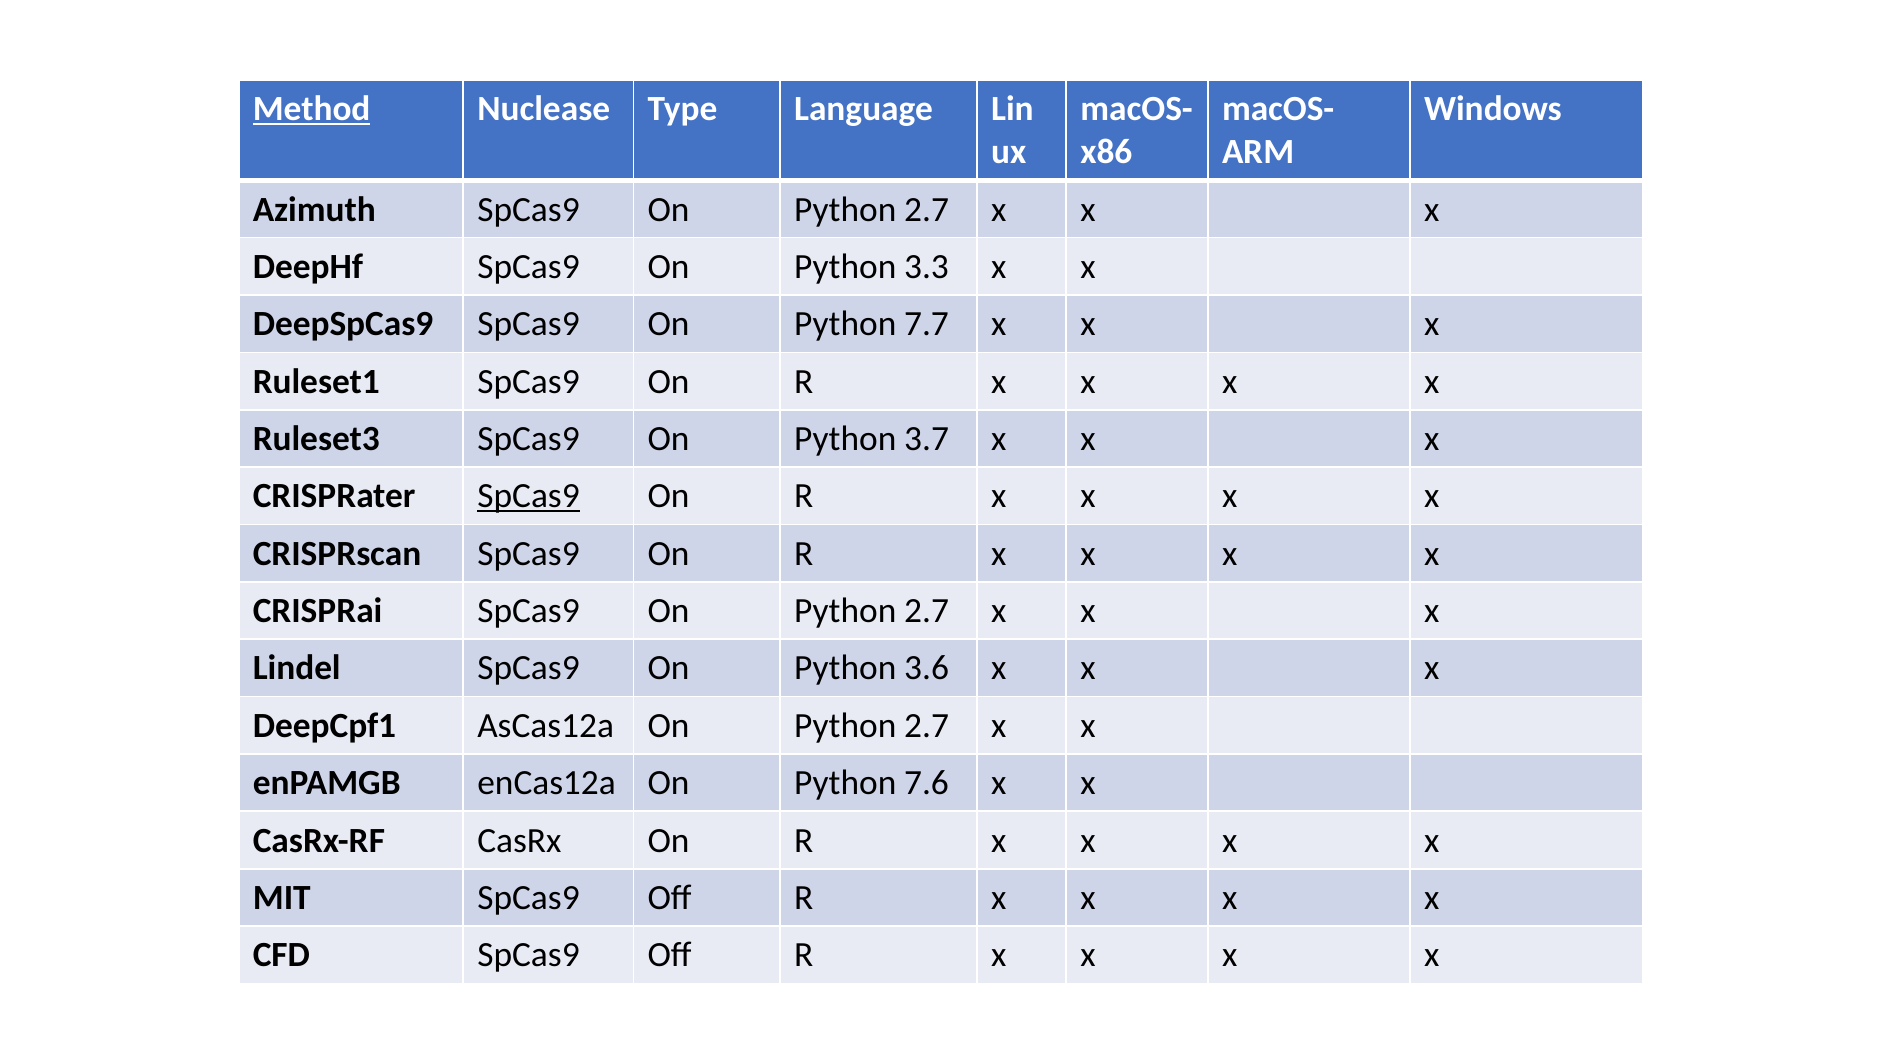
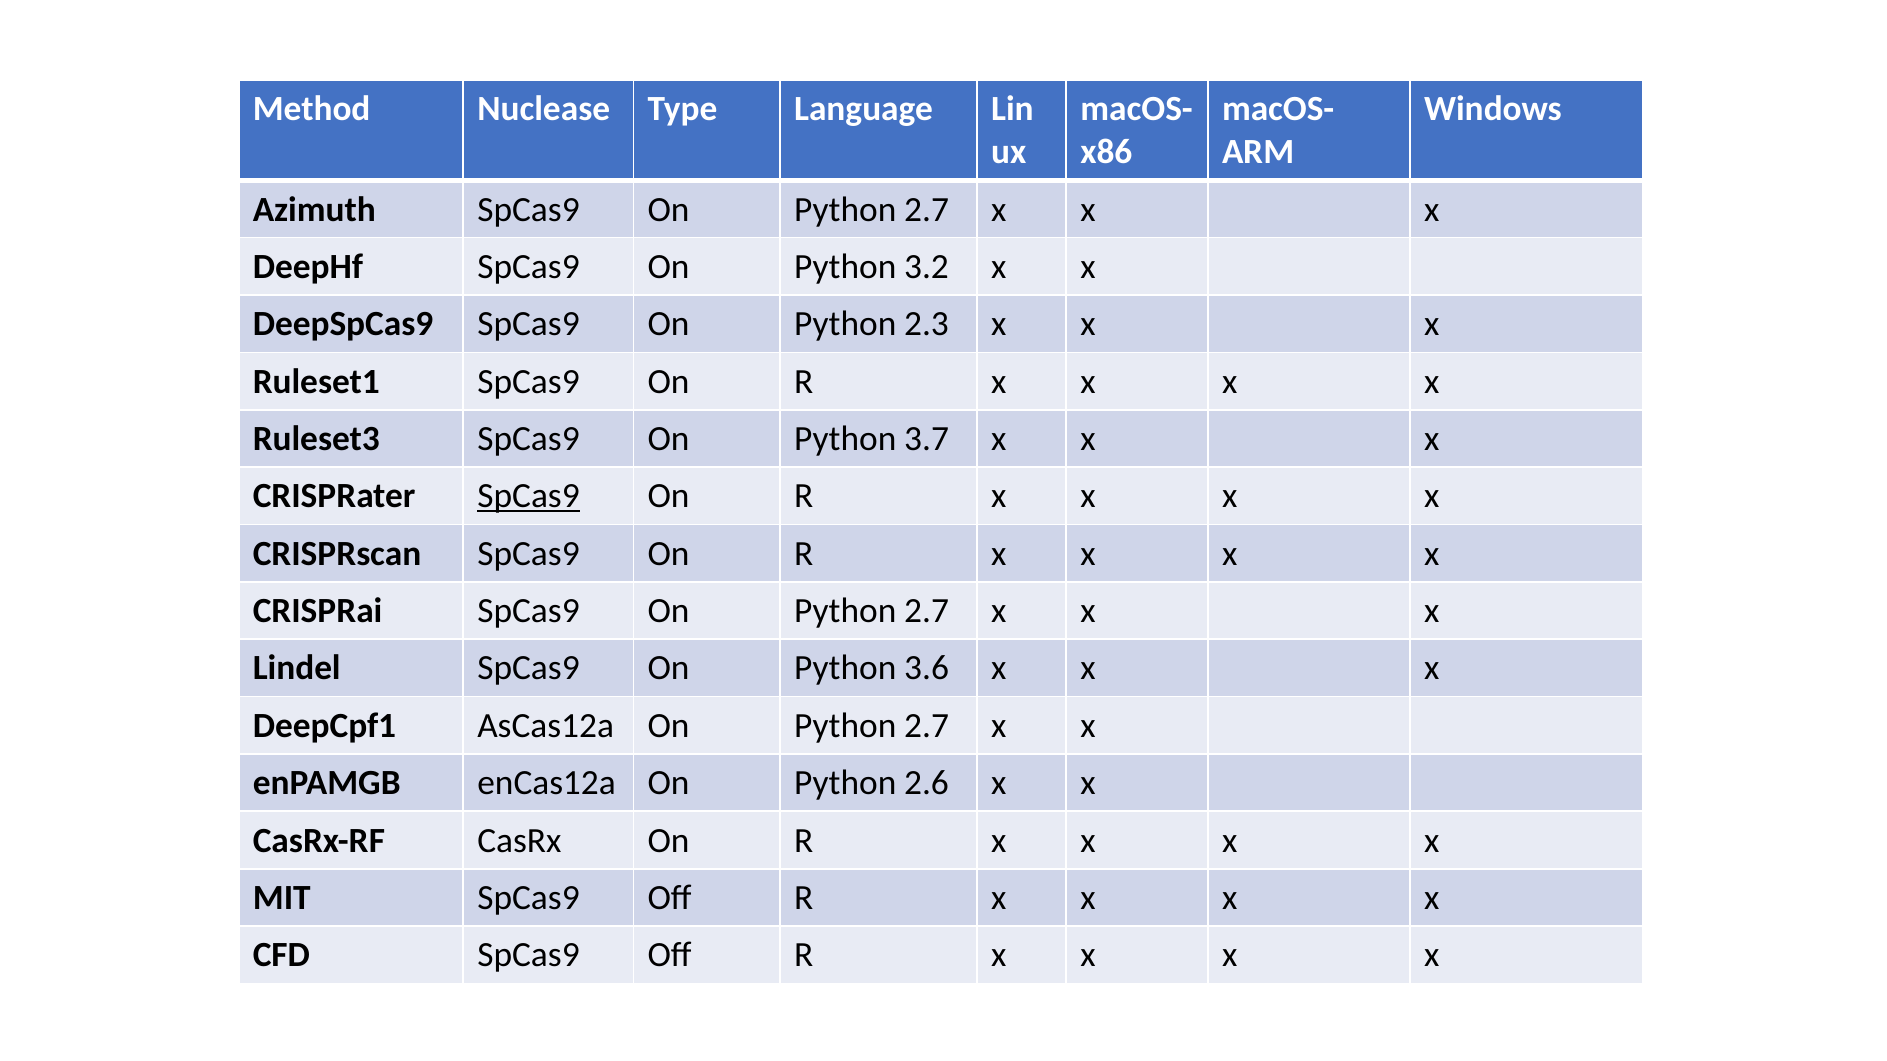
Method underline: present -> none
3.3: 3.3 -> 3.2
7.7: 7.7 -> 2.3
7.6: 7.6 -> 2.6
